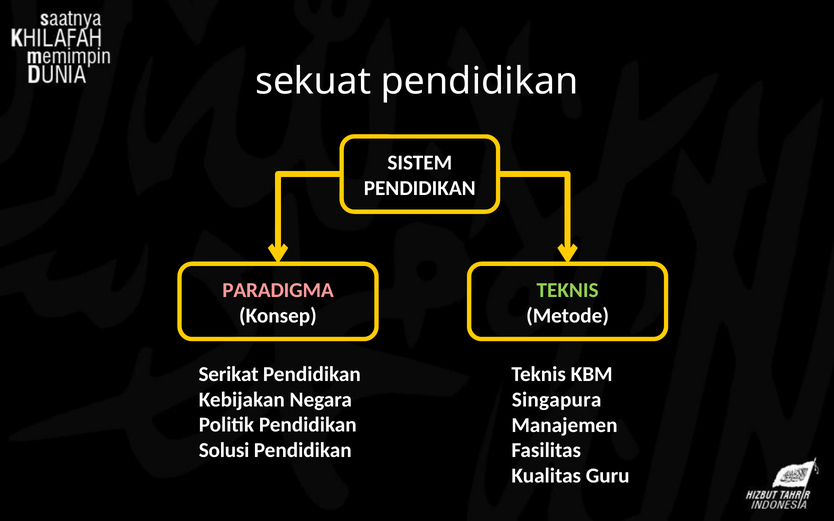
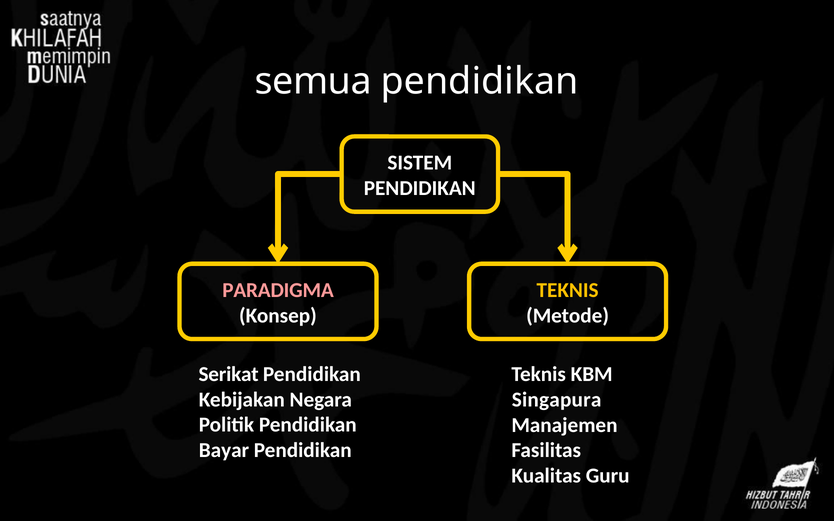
sekuat: sekuat -> semua
TEKNIS at (568, 290) colour: light green -> yellow
Solusi: Solusi -> Bayar
